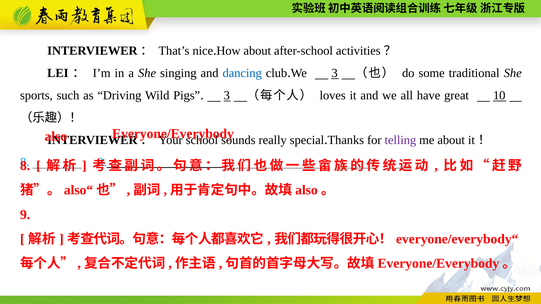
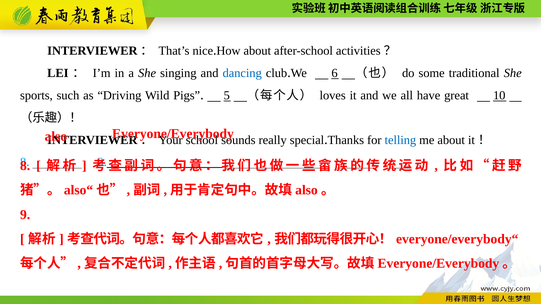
We 3: 3 -> 6
3 at (227, 95): 3 -> 5
telling colour: purple -> blue
